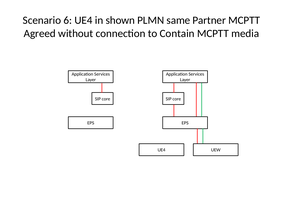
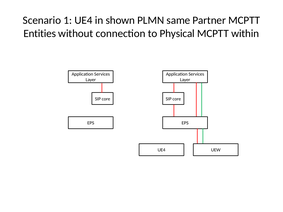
6: 6 -> 1
Agreed: Agreed -> Entities
Contain: Contain -> Physical
media: media -> within
